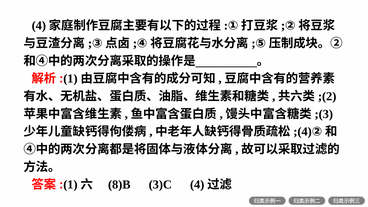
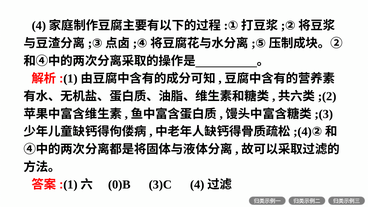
8)B: 8)B -> 0)B
